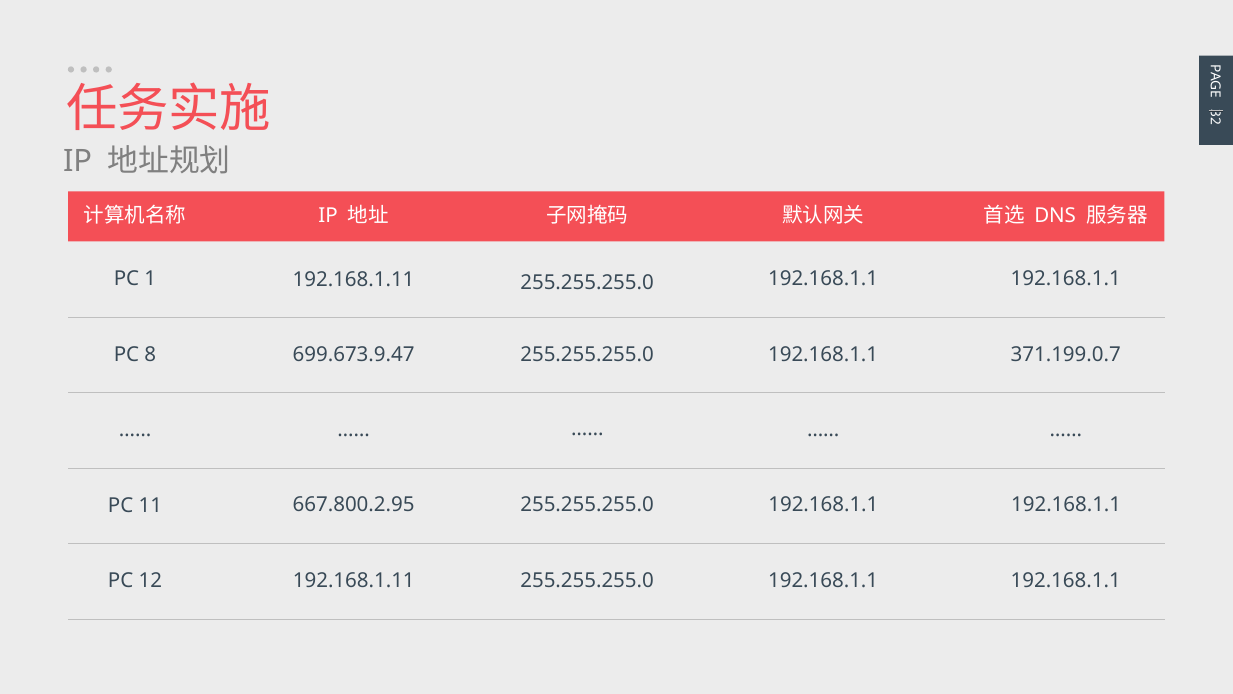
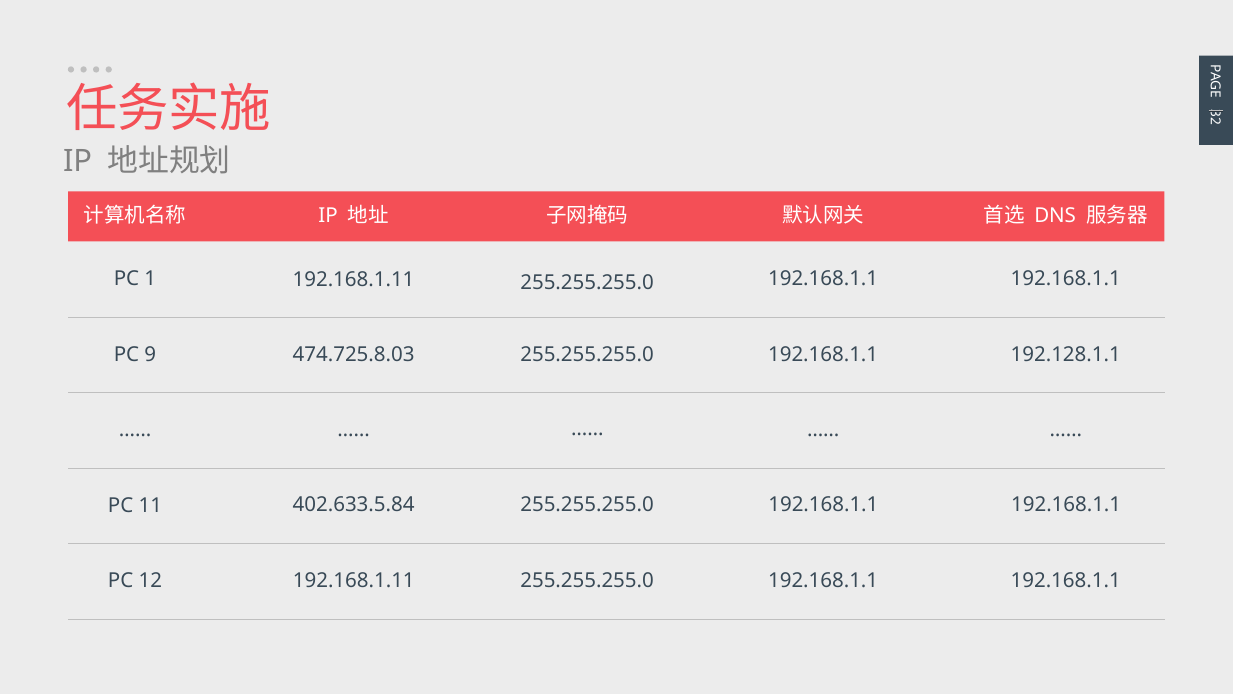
8: 8 -> 9
699.673.9.47: 699.673.9.47 -> 474.725.8.03
371.199.0.7: 371.199.0.7 -> 192.128.1.1
667.800.2.95: 667.800.2.95 -> 402.633.5.84
